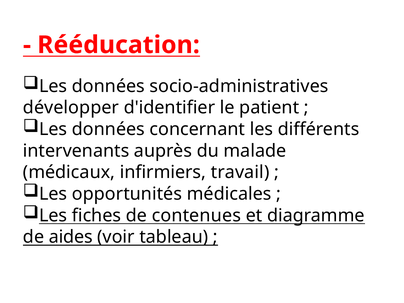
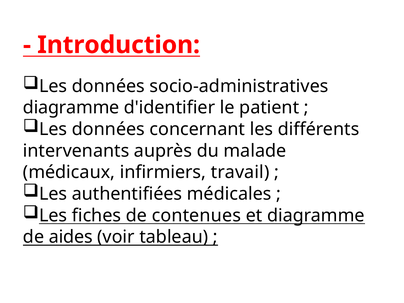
Rééducation: Rééducation -> Introduction
développer at (71, 108): développer -> diagramme
opportunités: opportunités -> authentifiées
